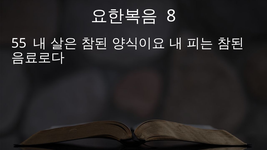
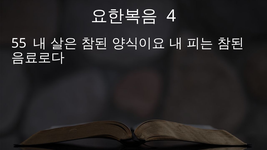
8: 8 -> 4
